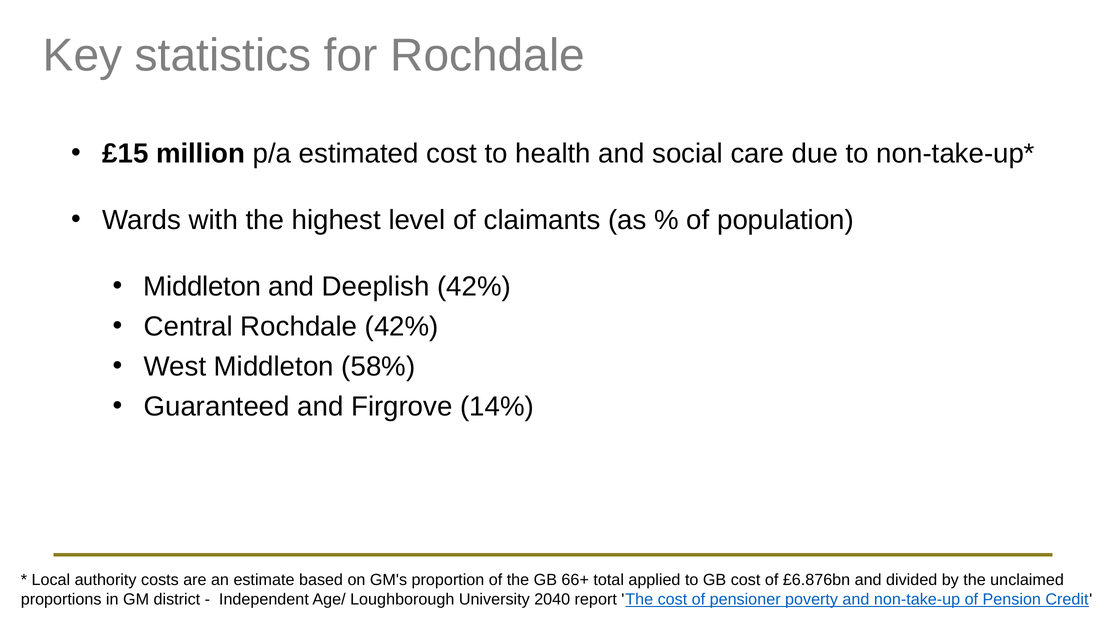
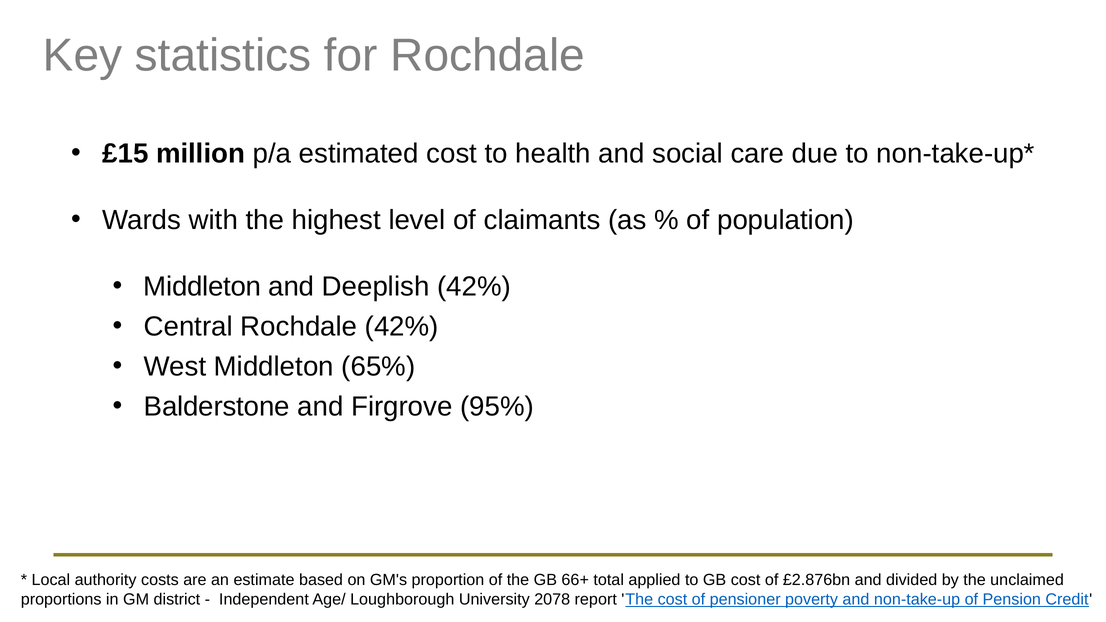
58%: 58% -> 65%
Guaranteed: Guaranteed -> Balderstone
14%: 14% -> 95%
£6.876bn: £6.876bn -> £2.876bn
2040: 2040 -> 2078
